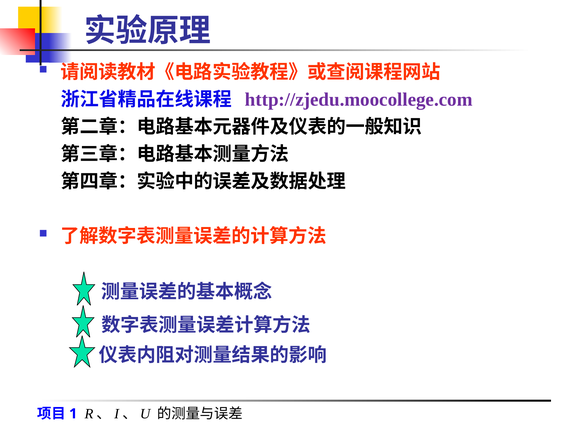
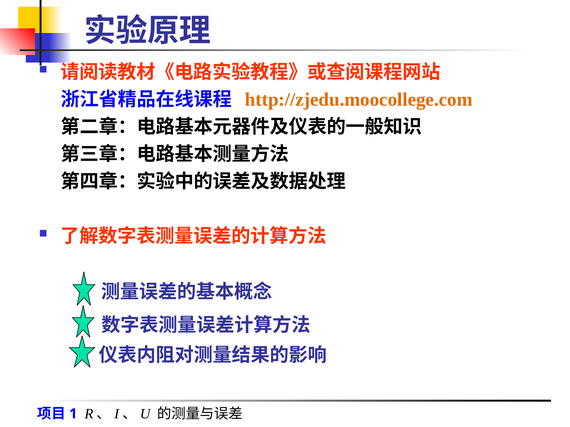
http://zjedu.moocollege.com colour: purple -> orange
